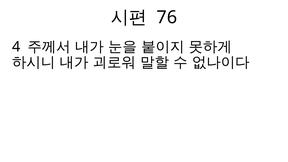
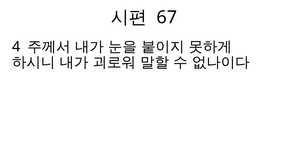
76: 76 -> 67
